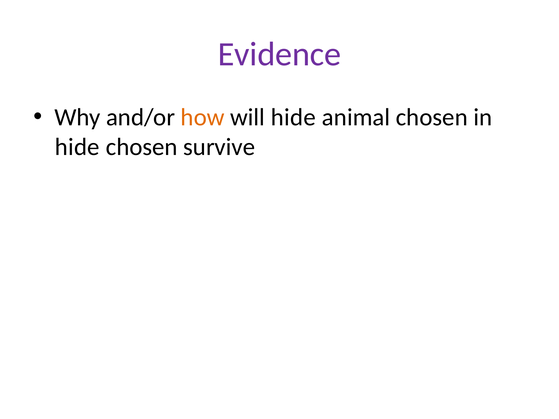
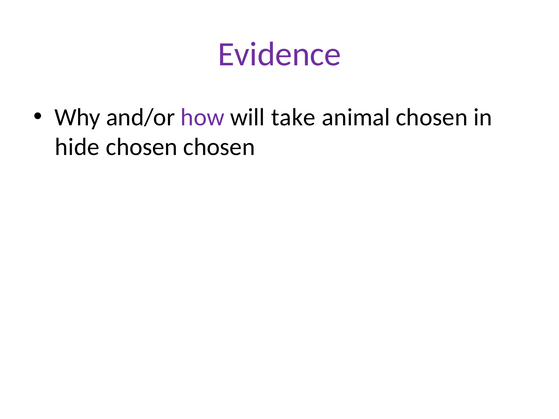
how colour: orange -> purple
will hide: hide -> take
chosen survive: survive -> chosen
